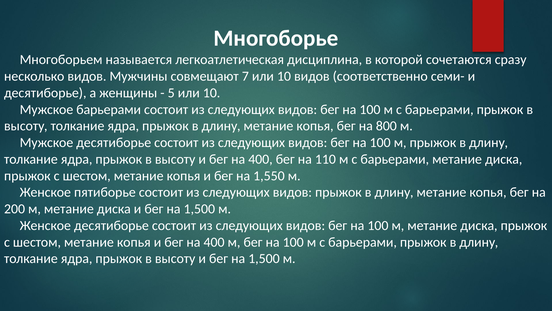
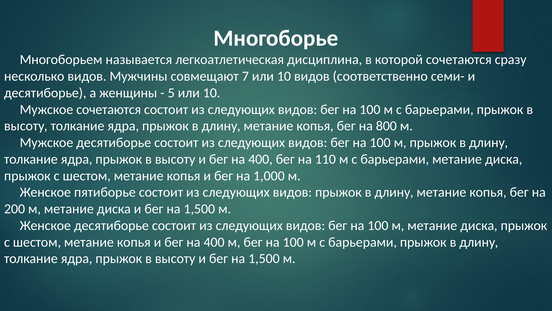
Мужское барьерами: барьерами -> сочетаются
1,550: 1,550 -> 1,000
